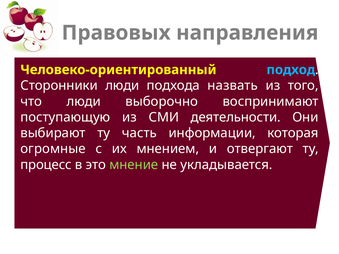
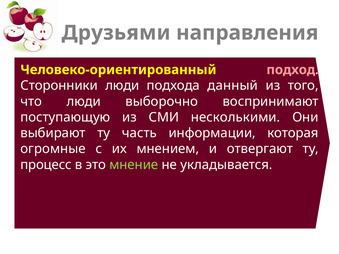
Правовых: Правовых -> Друзьями
подход colour: light blue -> pink
назвать: назвать -> данный
деятельности: деятельности -> несколькими
